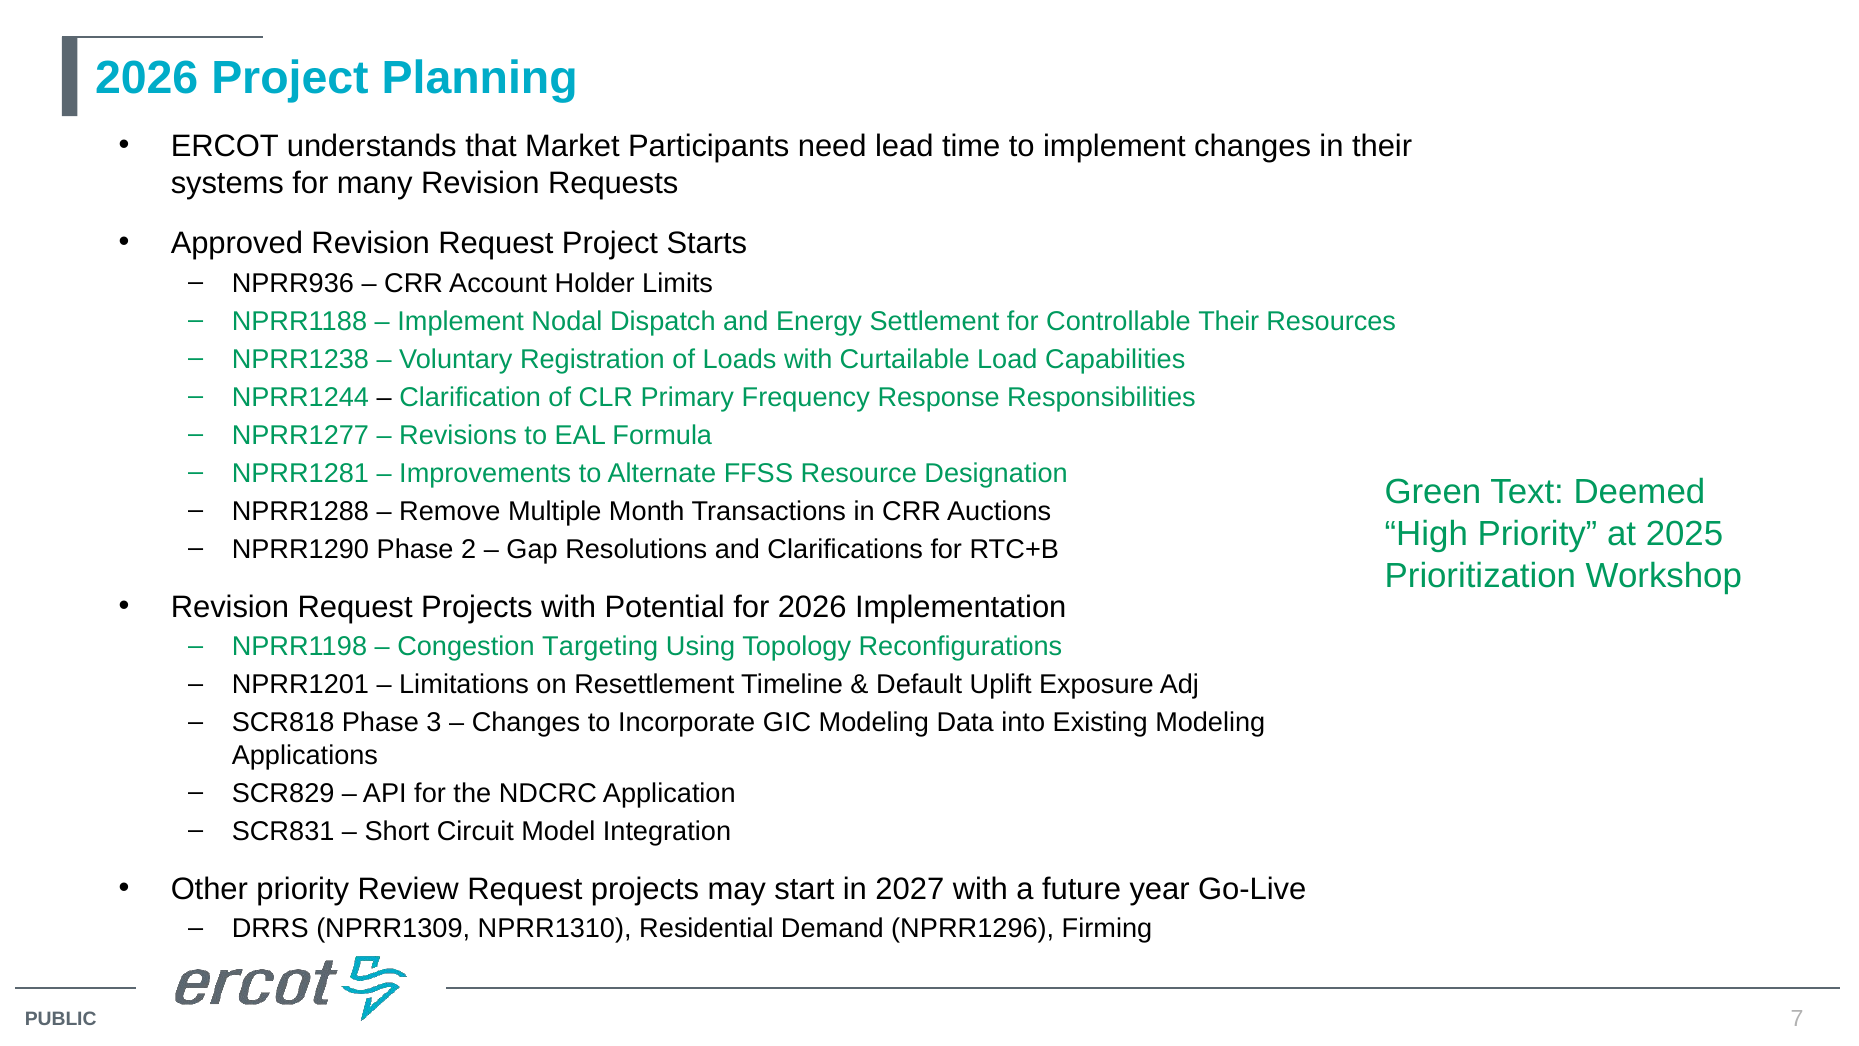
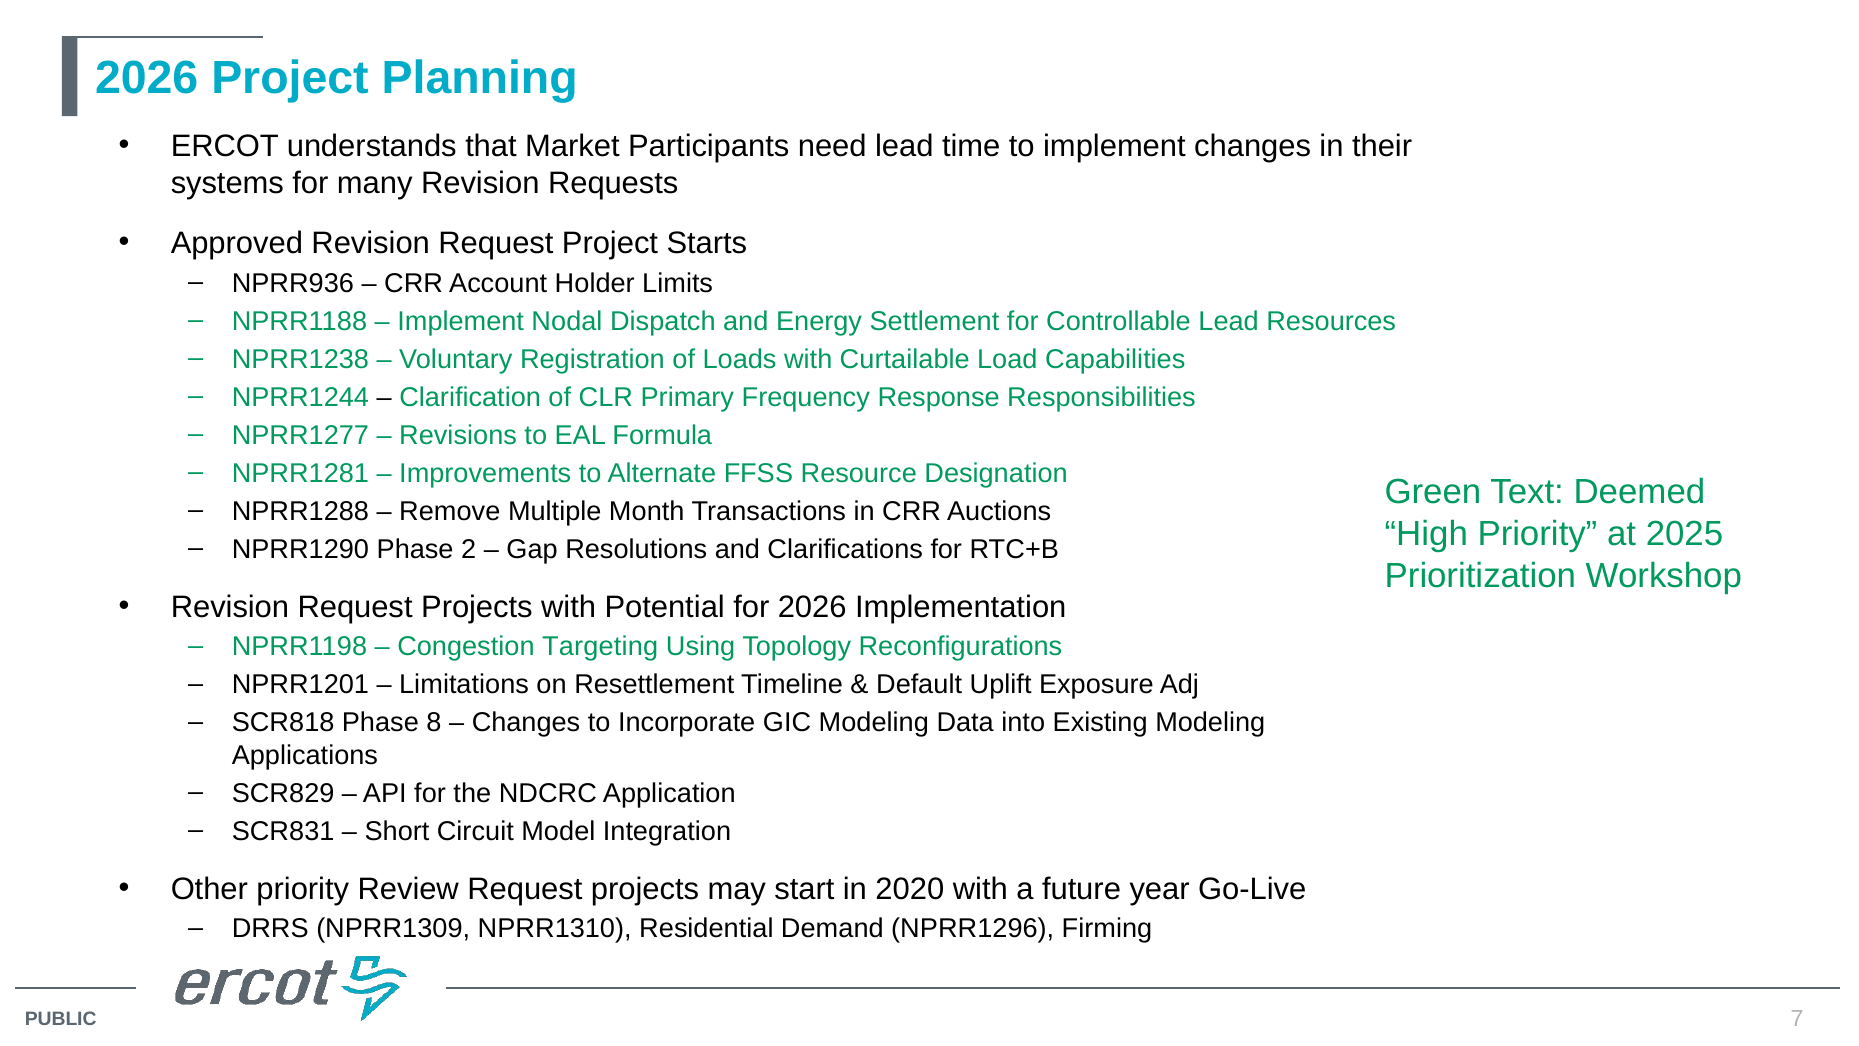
Controllable Their: Their -> Lead
3: 3 -> 8
2027: 2027 -> 2020
